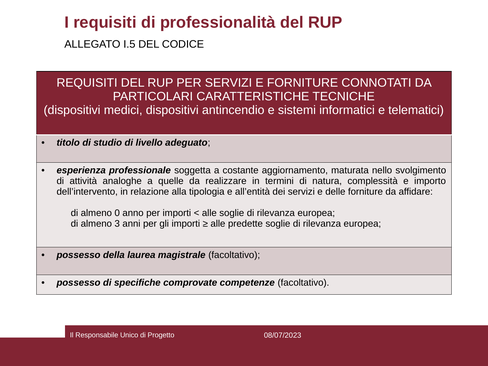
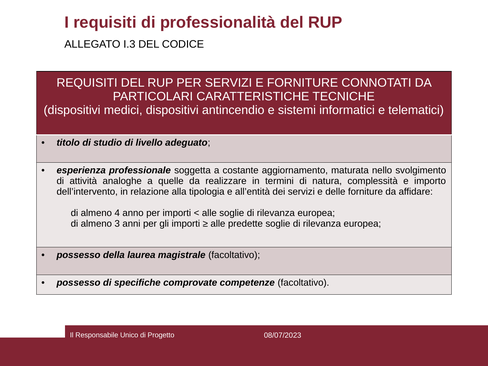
I.5: I.5 -> I.3
0: 0 -> 4
